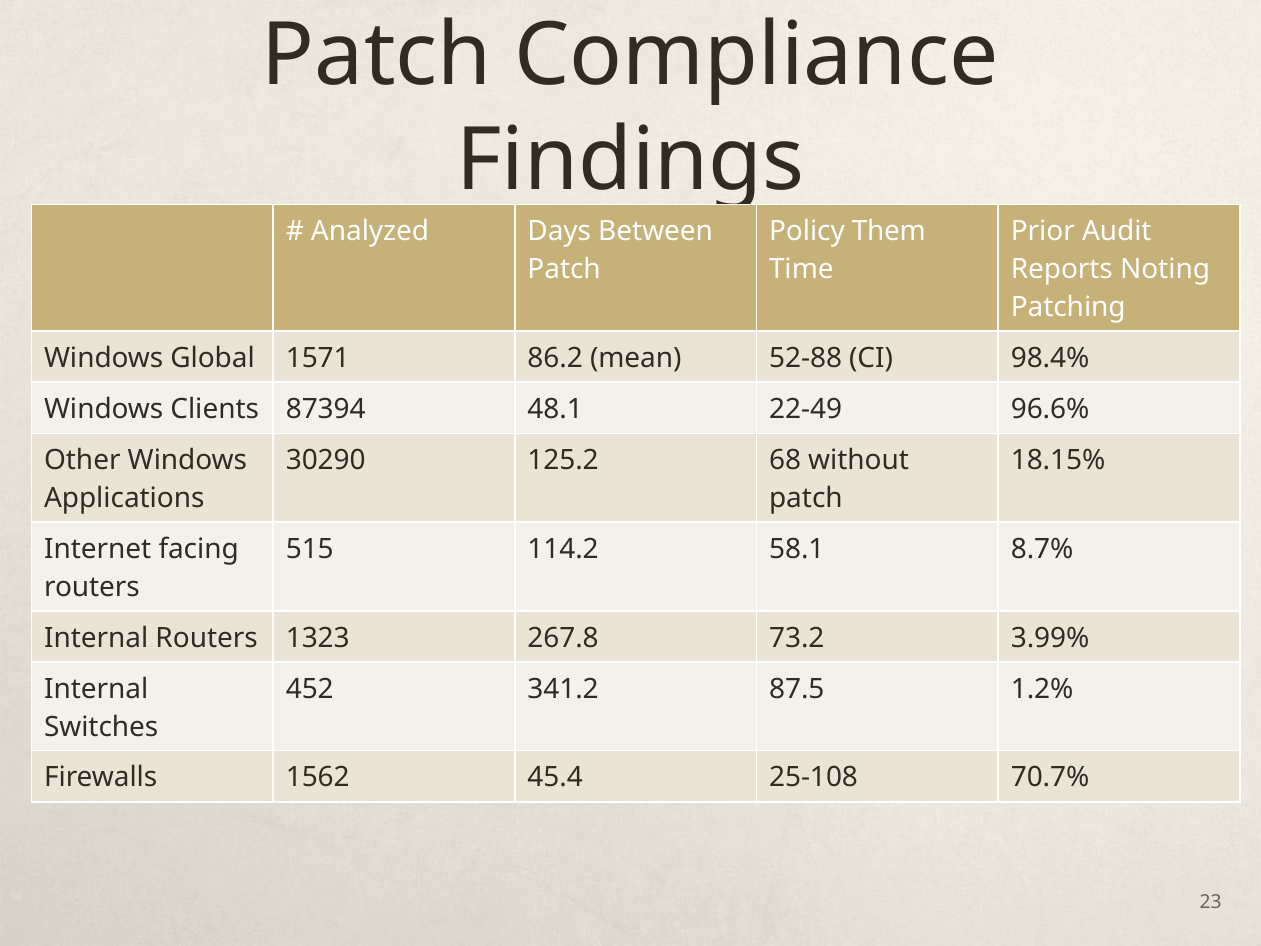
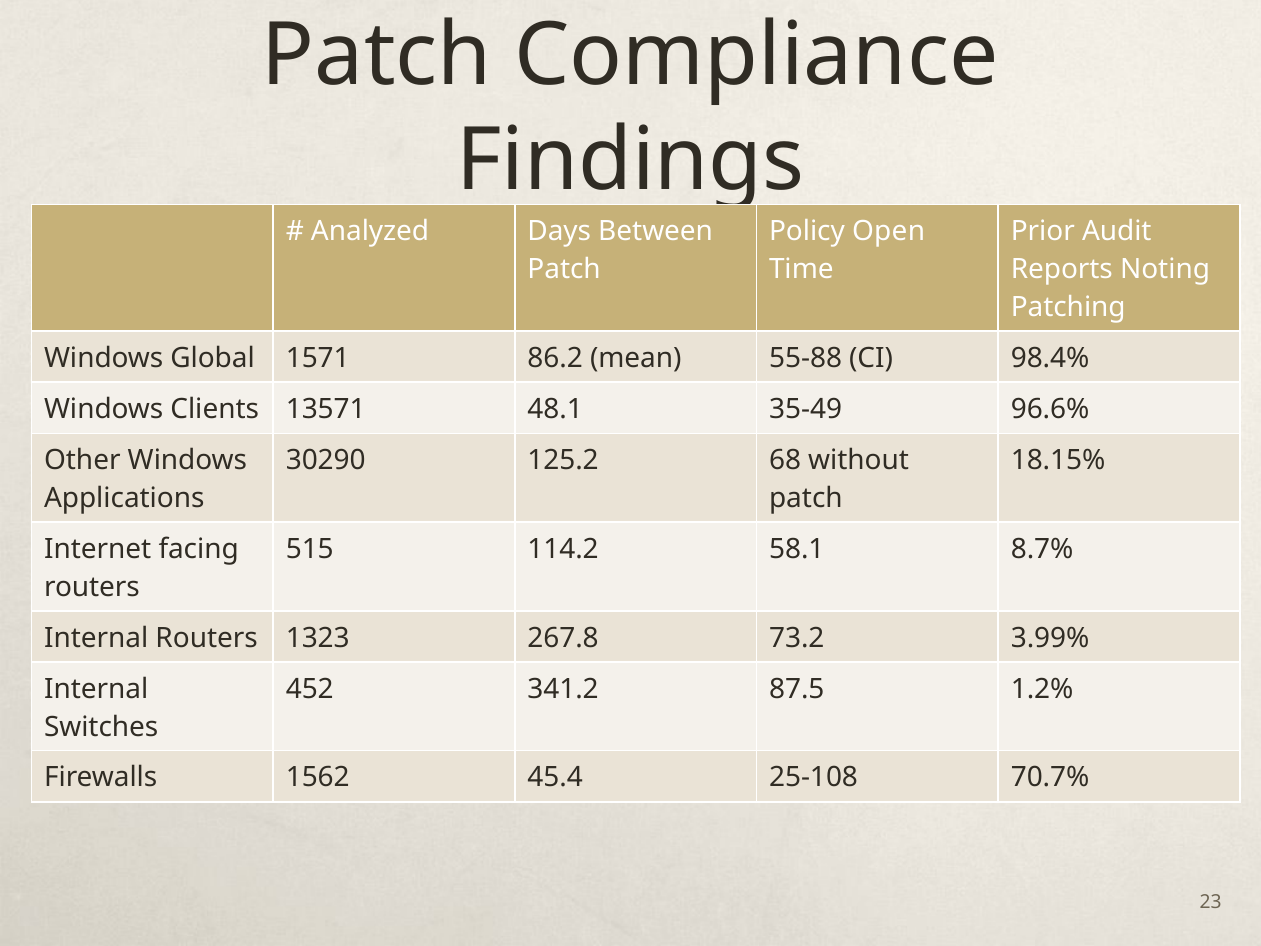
Them: Them -> Open
52-88: 52-88 -> 55-88
87394: 87394 -> 13571
22-49: 22-49 -> 35-49
